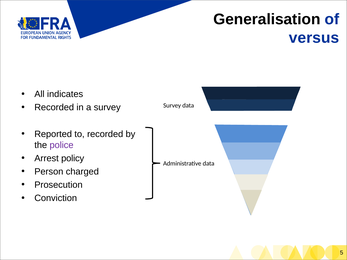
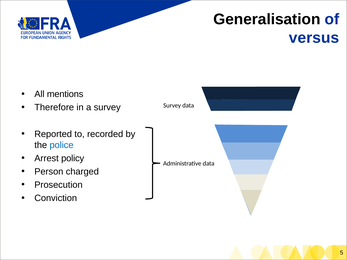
indicates: indicates -> mentions
Recorded at (54, 108): Recorded -> Therefore
police colour: purple -> blue
